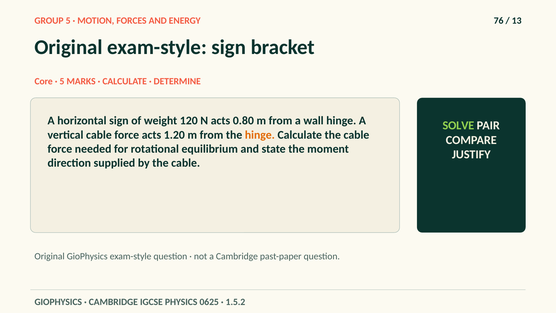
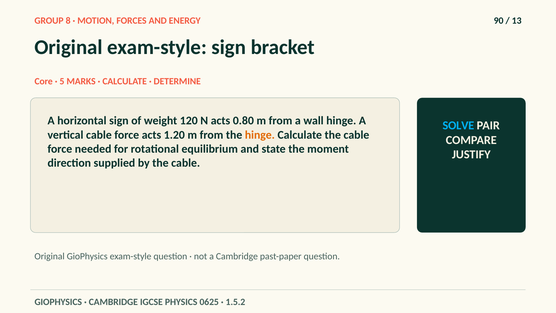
GROUP 5: 5 -> 8
76: 76 -> 90
SOLVE colour: light green -> light blue
